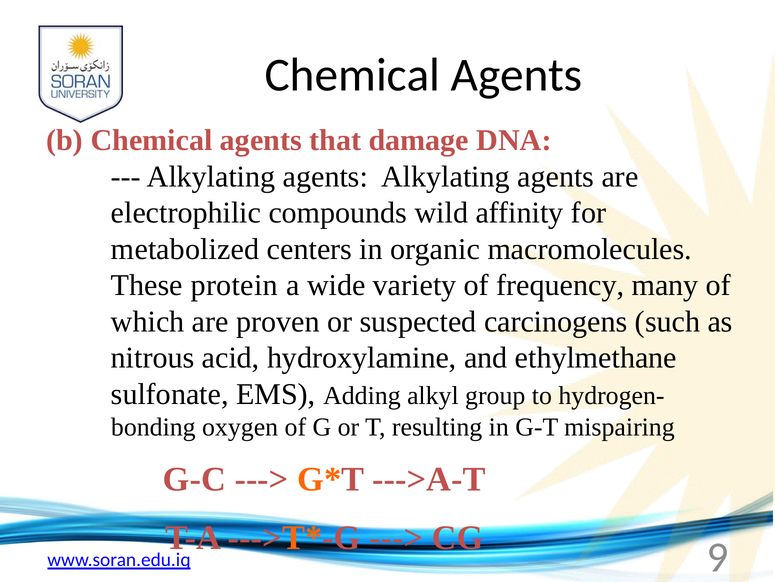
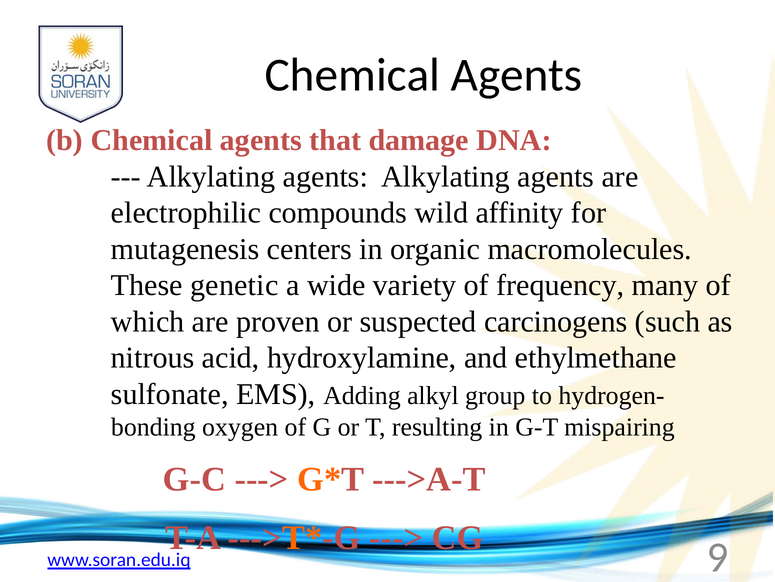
metabolized: metabolized -> mutagenesis
protein: protein -> genetic
